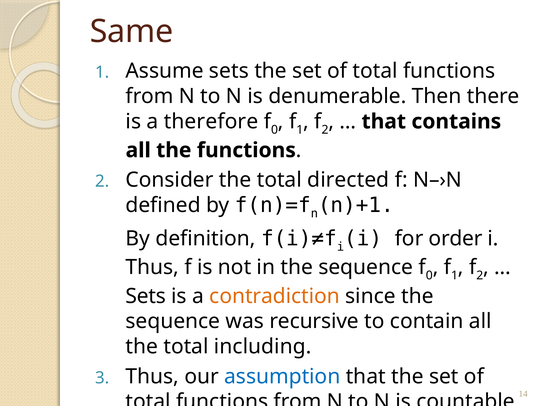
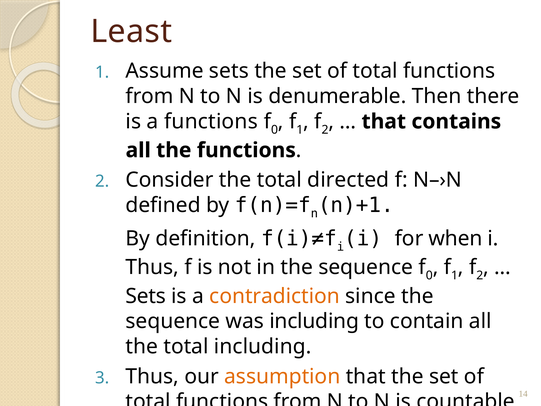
Same: Same -> Least
a therefore: therefore -> functions
order: order -> when
was recursive: recursive -> including
assumption colour: blue -> orange
